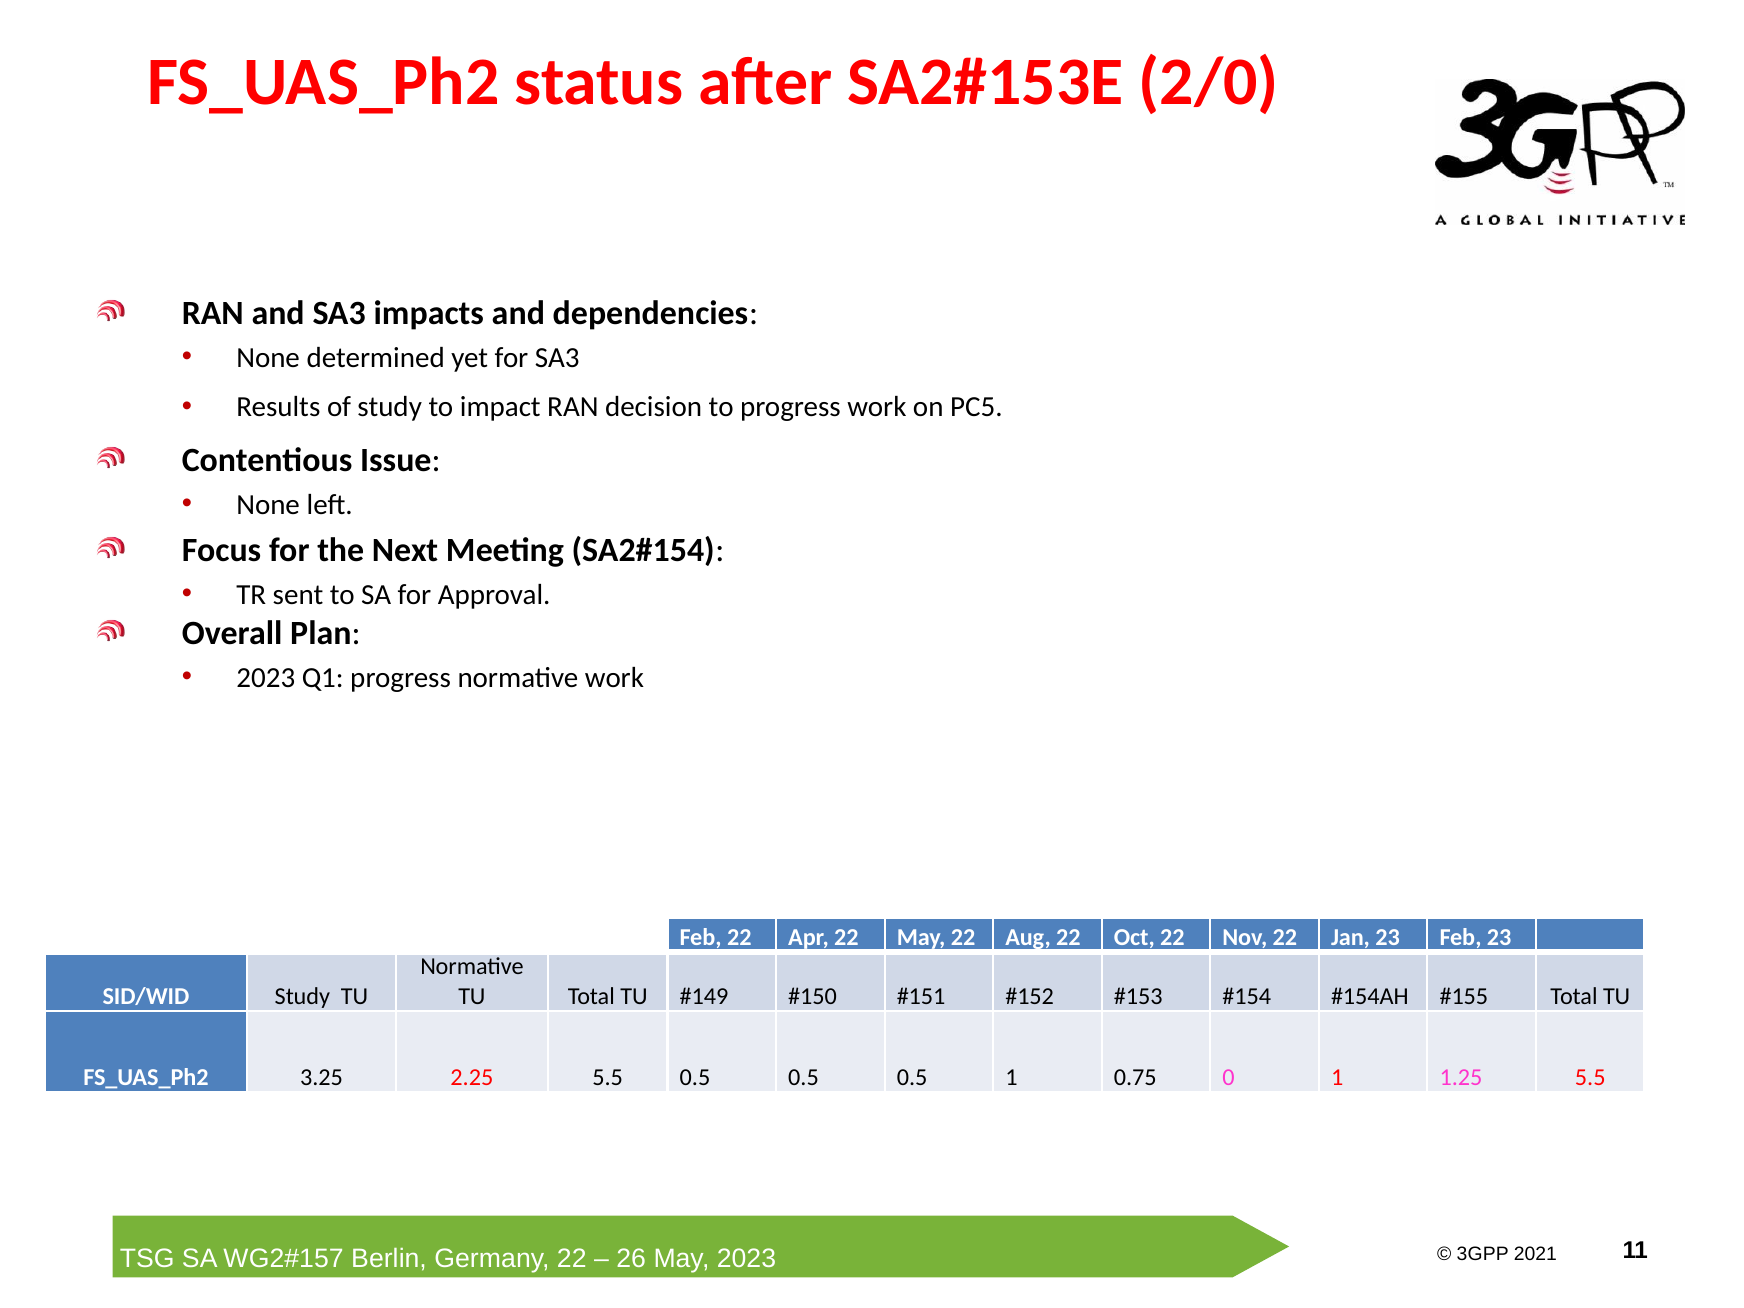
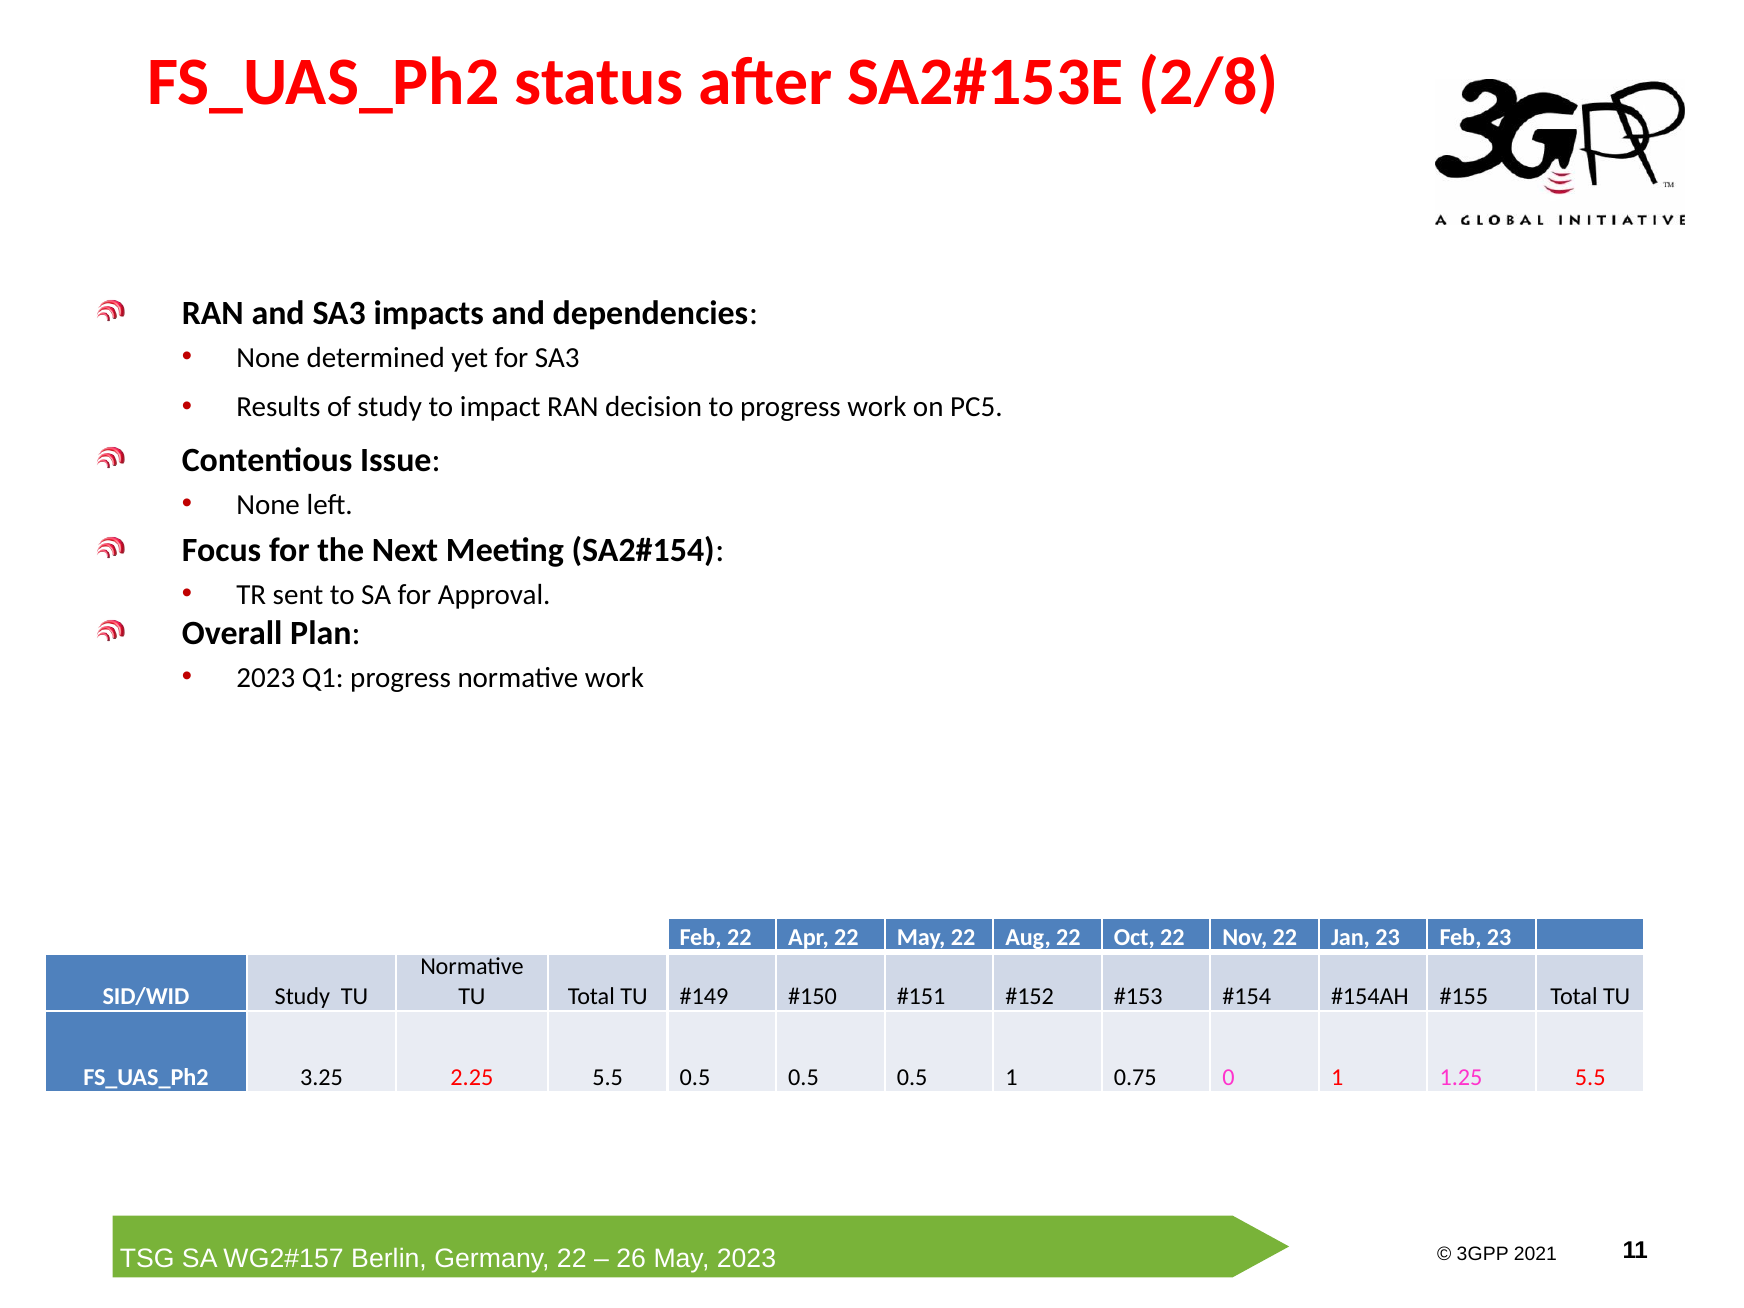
2/0: 2/0 -> 2/8
